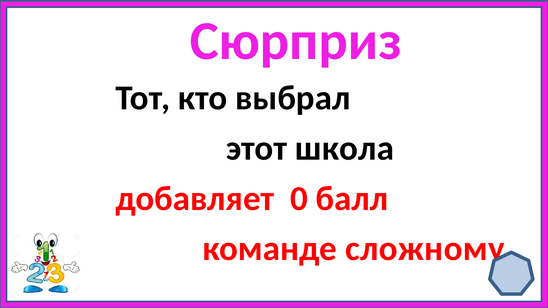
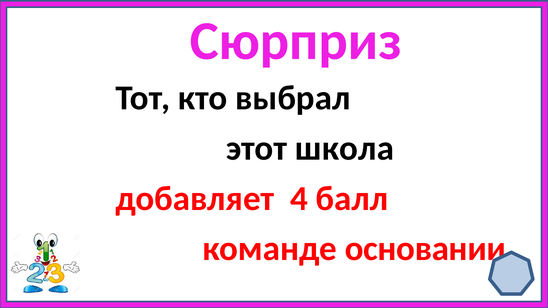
0: 0 -> 4
сложному: сложному -> основании
